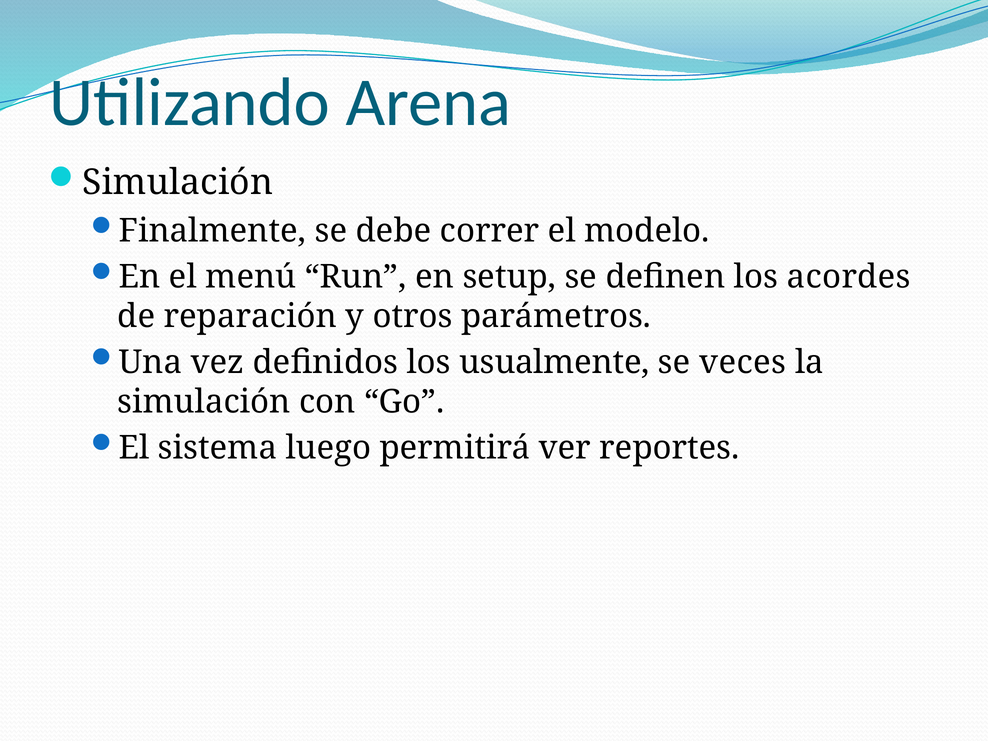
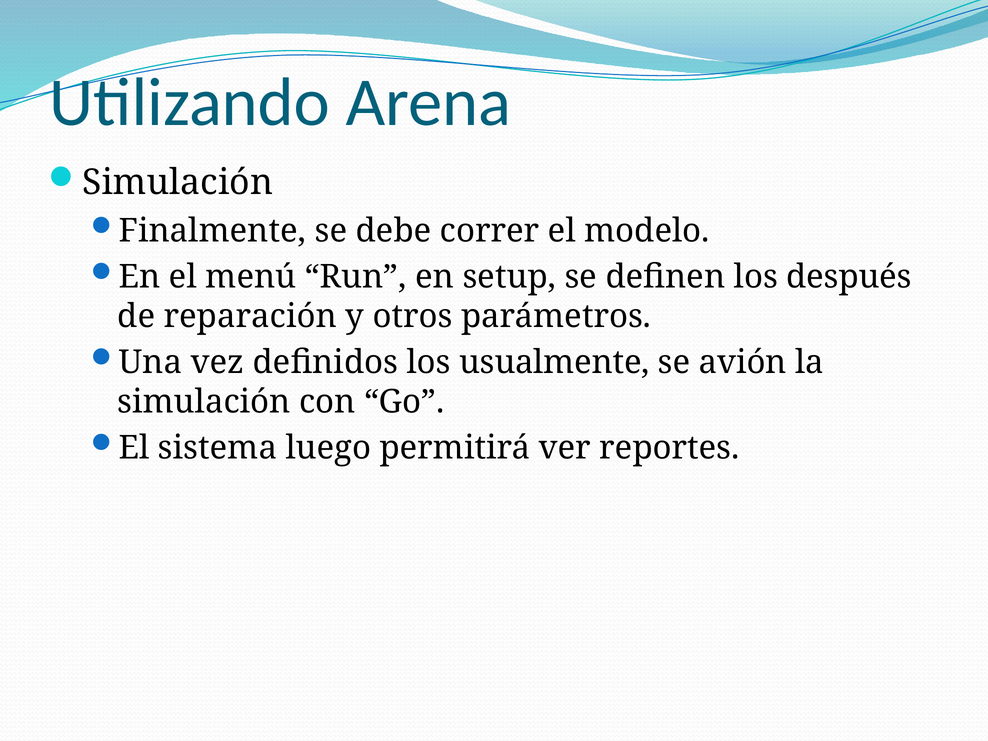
acordes: acordes -> después
veces: veces -> avión
